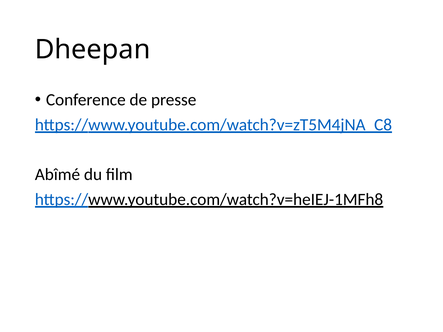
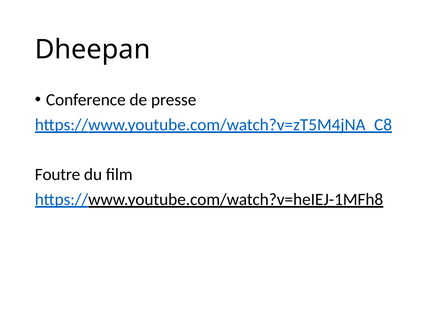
Abîmé: Abîmé -> Foutre
